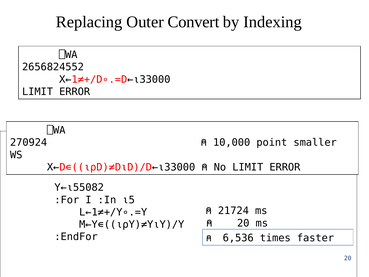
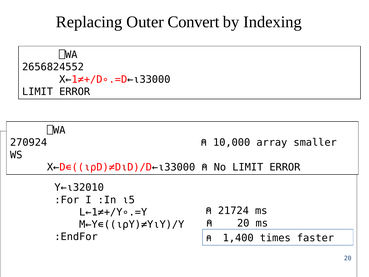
point: point -> array
Y←⍳55082: Y←⍳55082 -> Y←⍳32010
6,536: 6,536 -> 1,400
